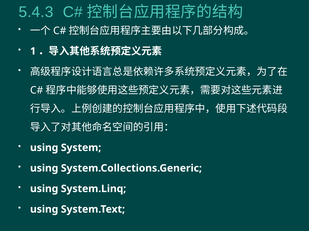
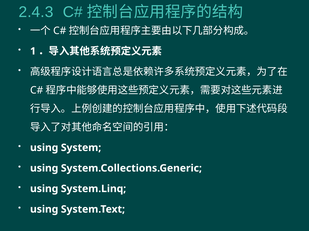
5.4.3: 5.4.3 -> 2.4.3
